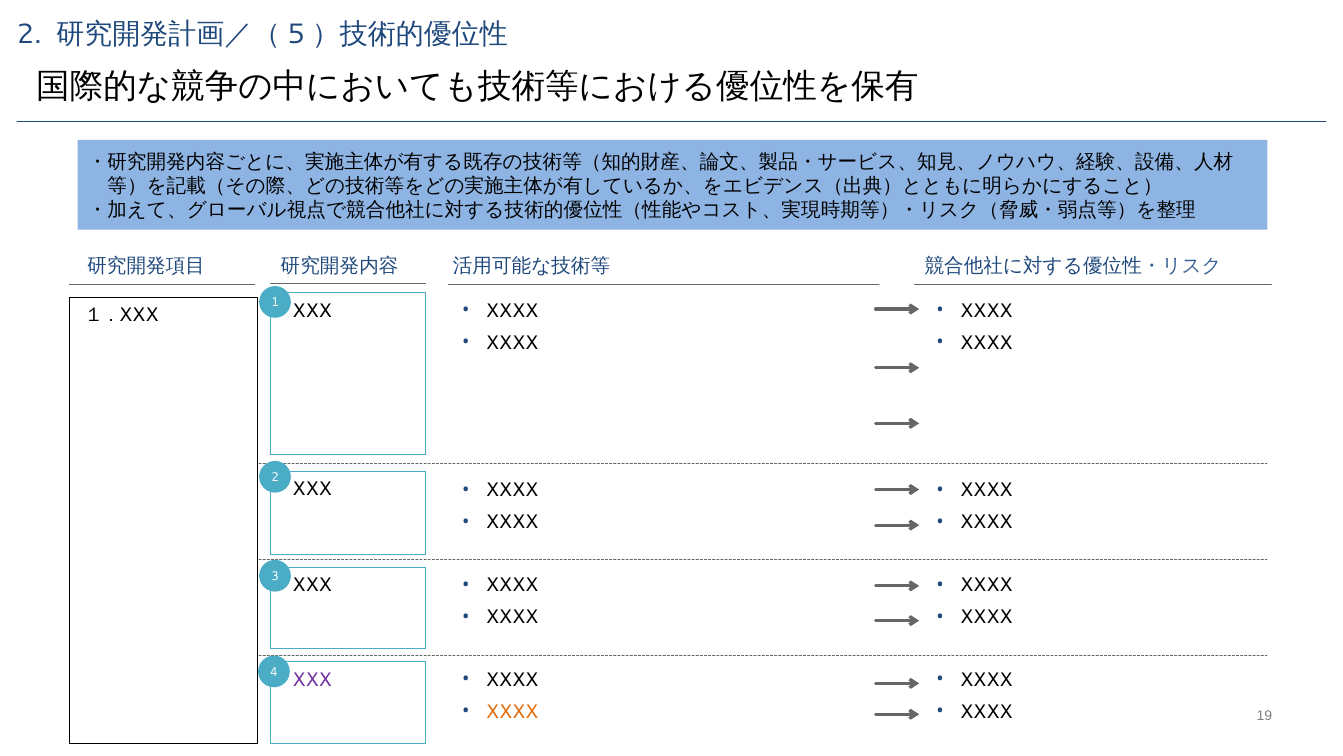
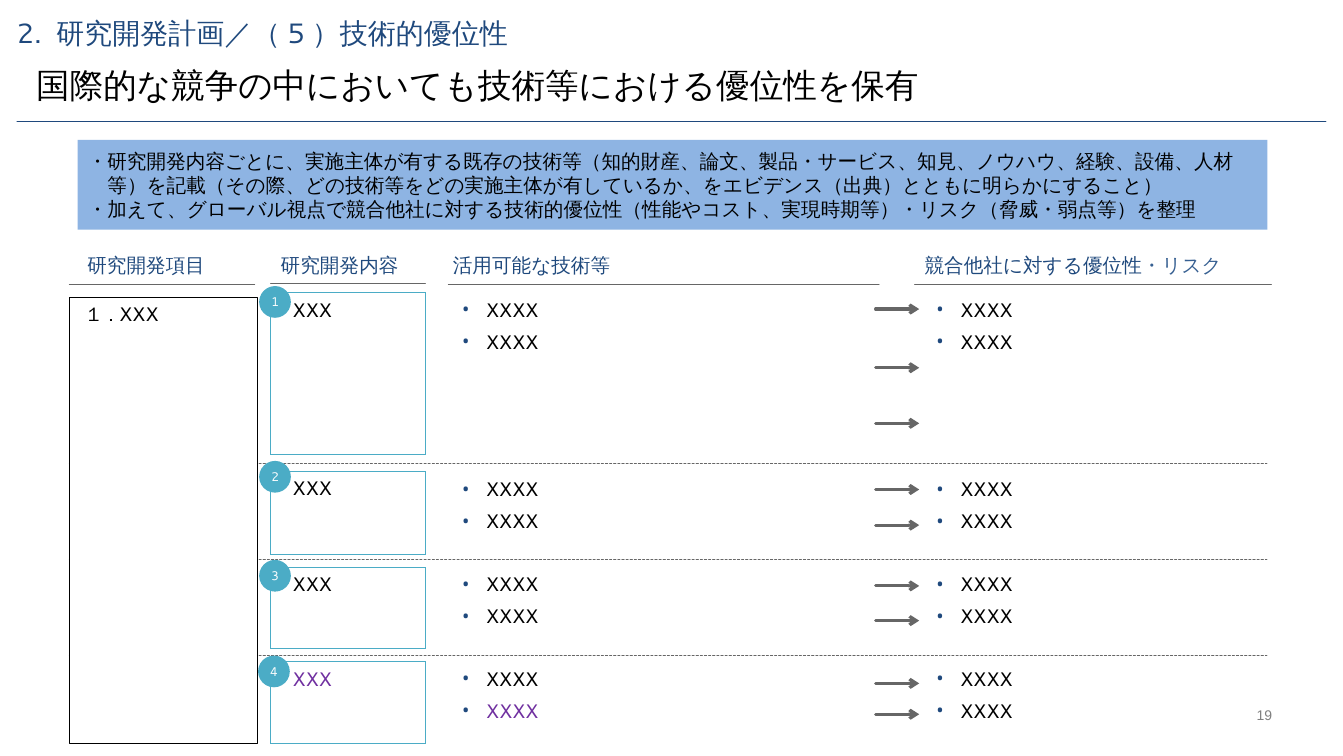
XXXX at (512, 711) colour: orange -> purple
